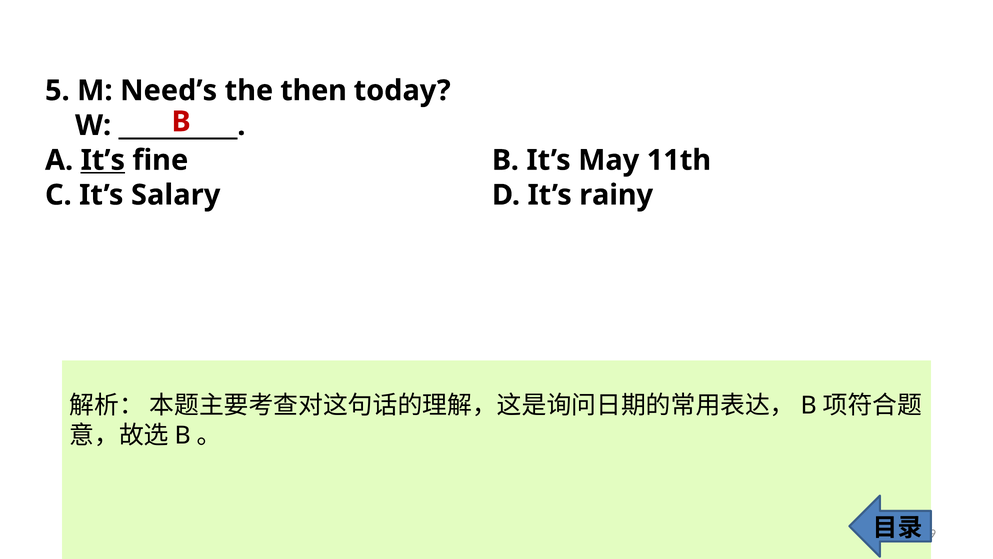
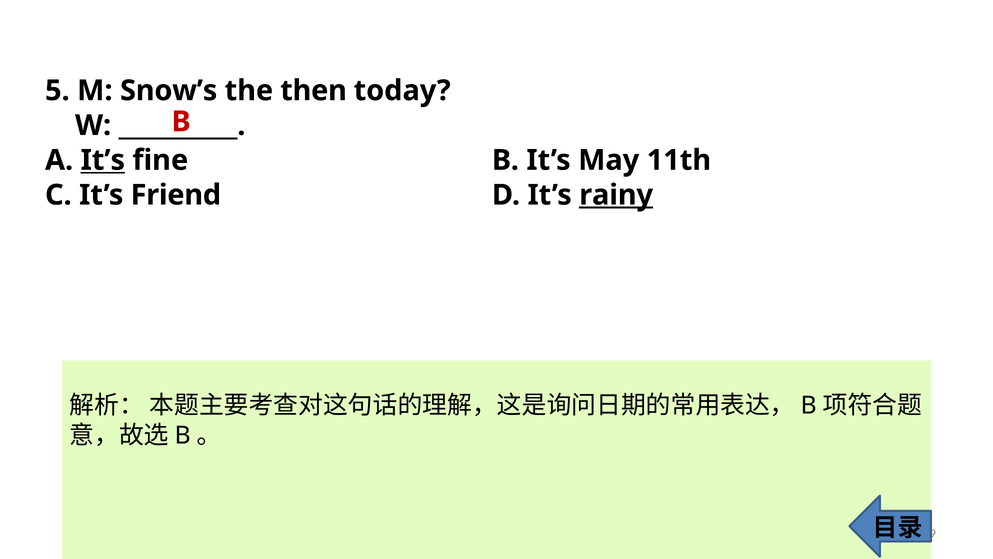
Need’s: Need’s -> Snow’s
Salary: Salary -> Friend
rainy underline: none -> present
